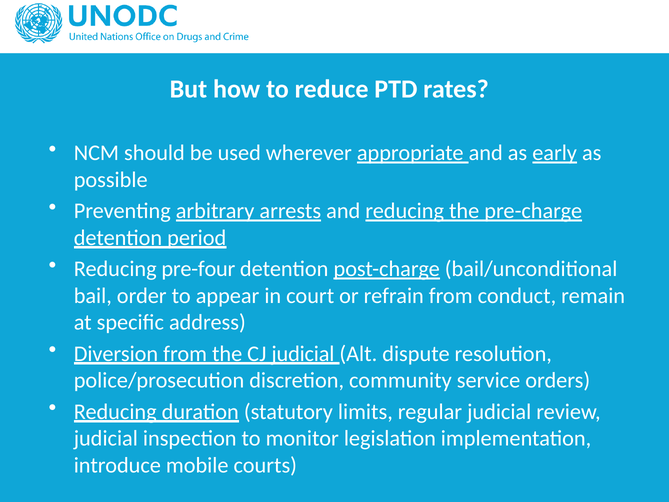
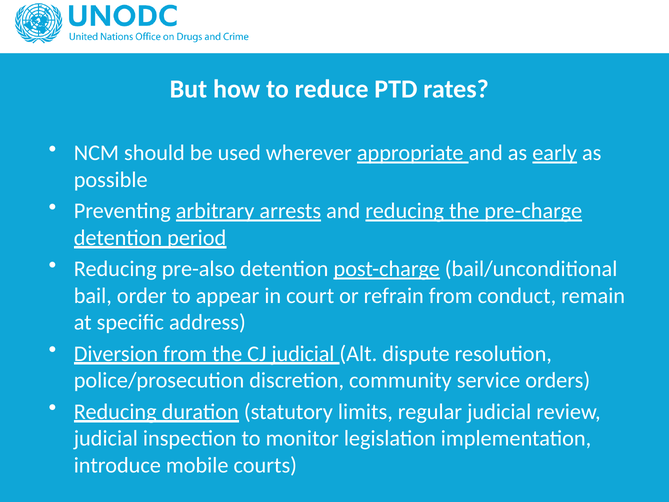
pre-four: pre-four -> pre-also
